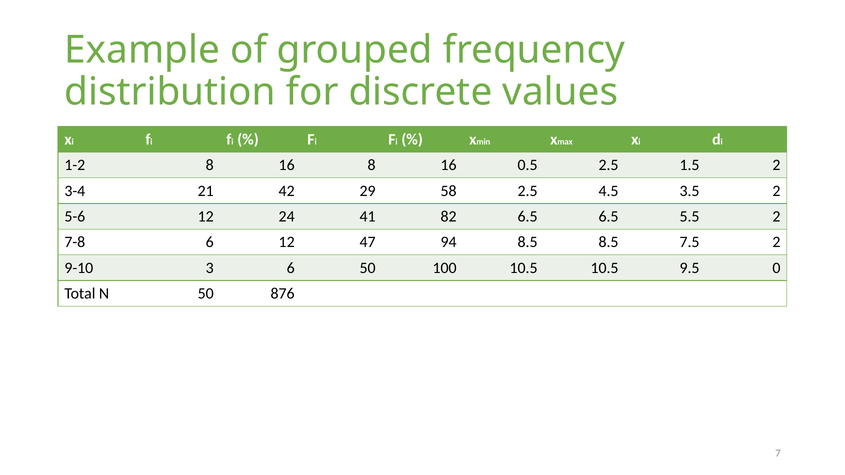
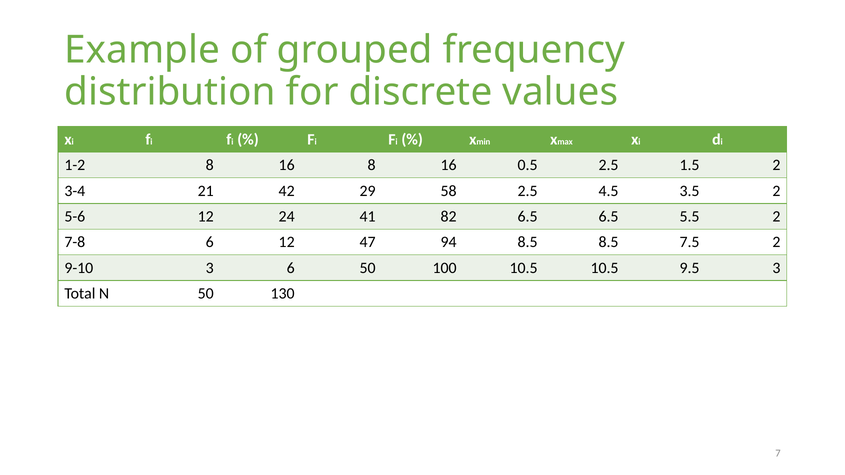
9.5 0: 0 -> 3
876: 876 -> 130
